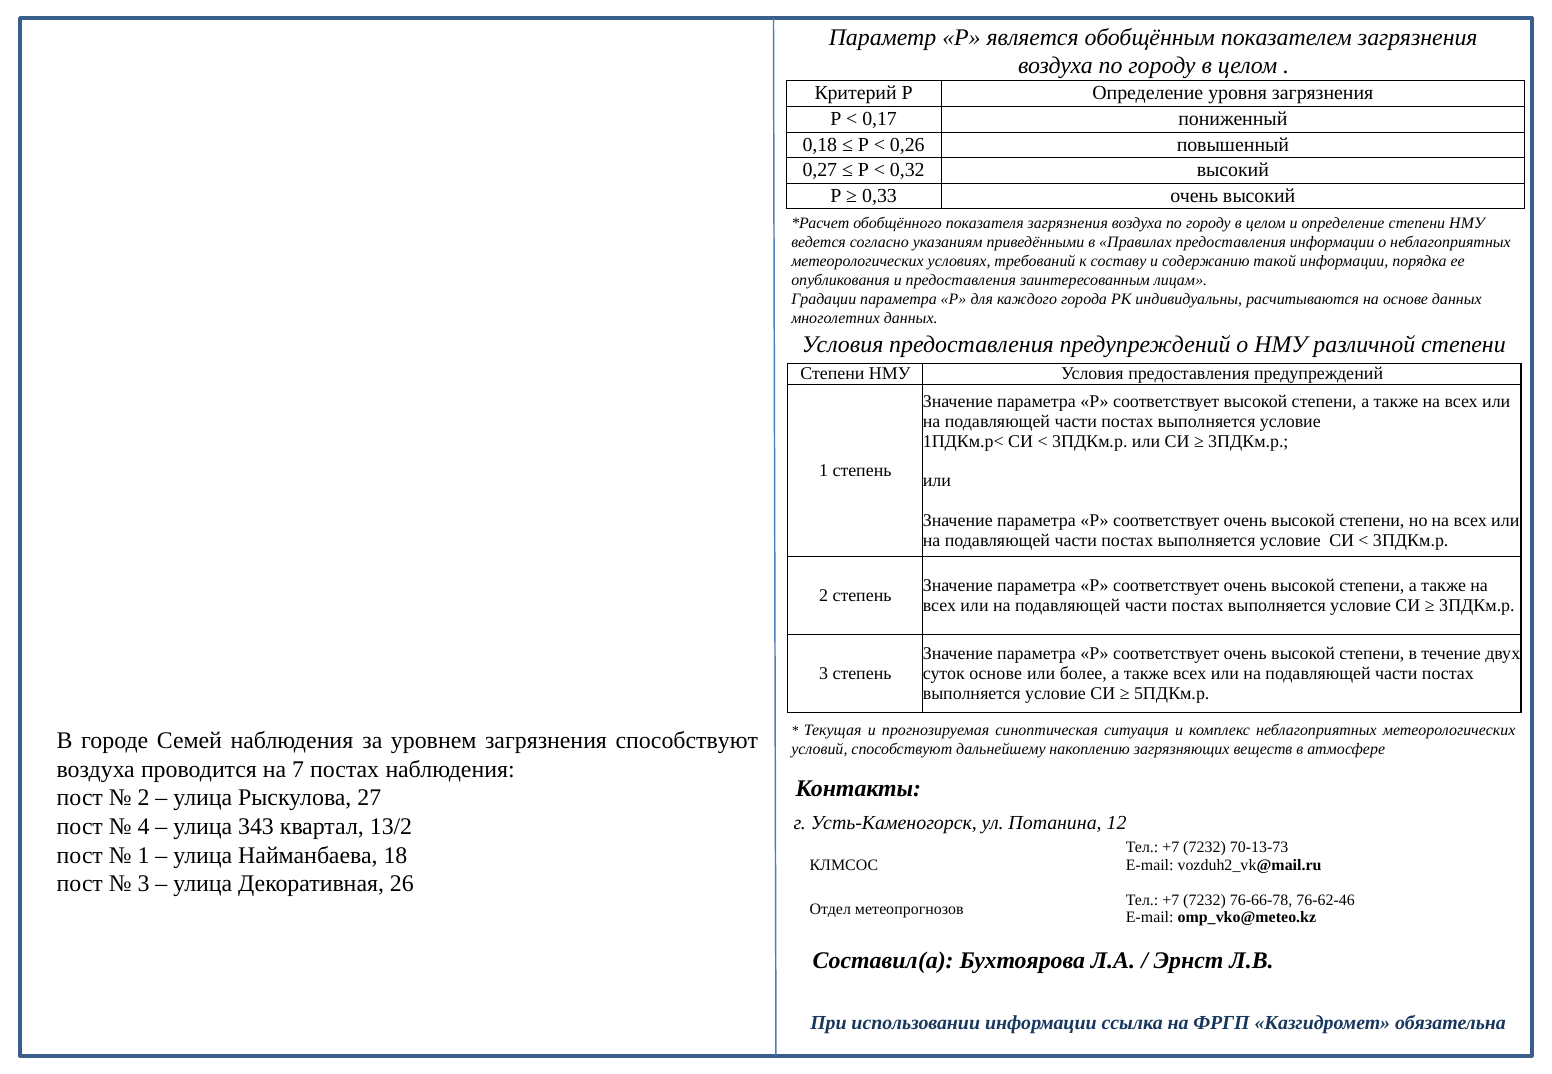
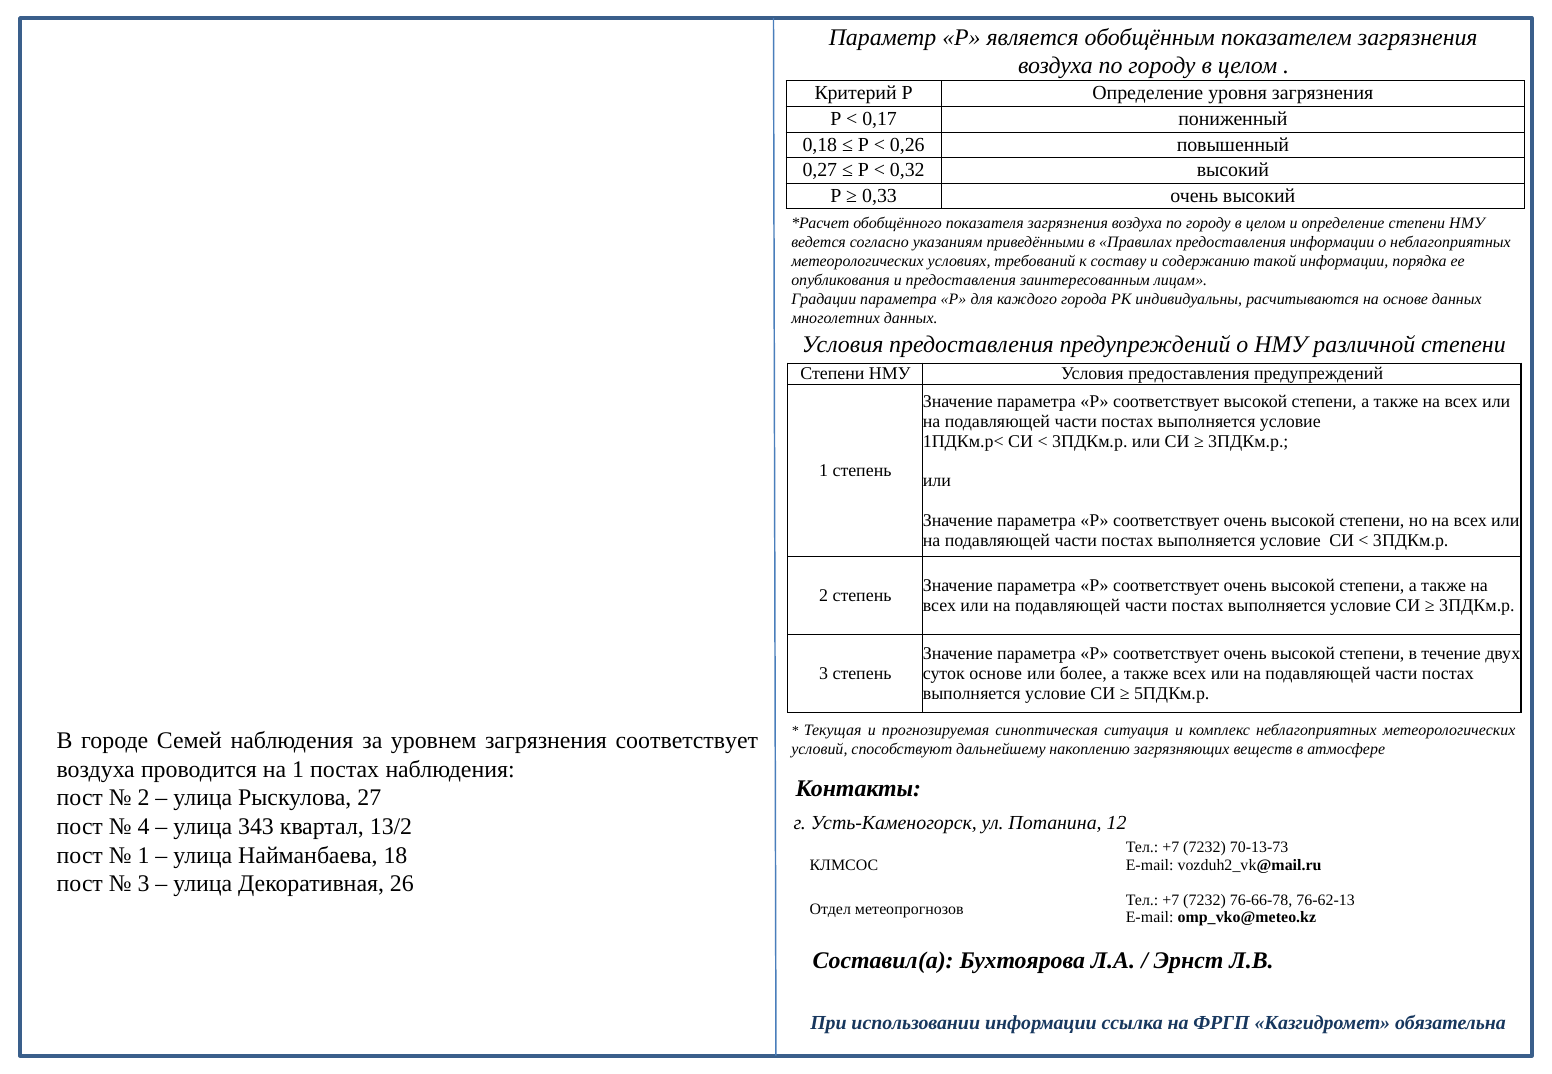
загрязнения способствуют: способствуют -> соответствует
на 7: 7 -> 1
76-62-46: 76-62-46 -> 76-62-13
